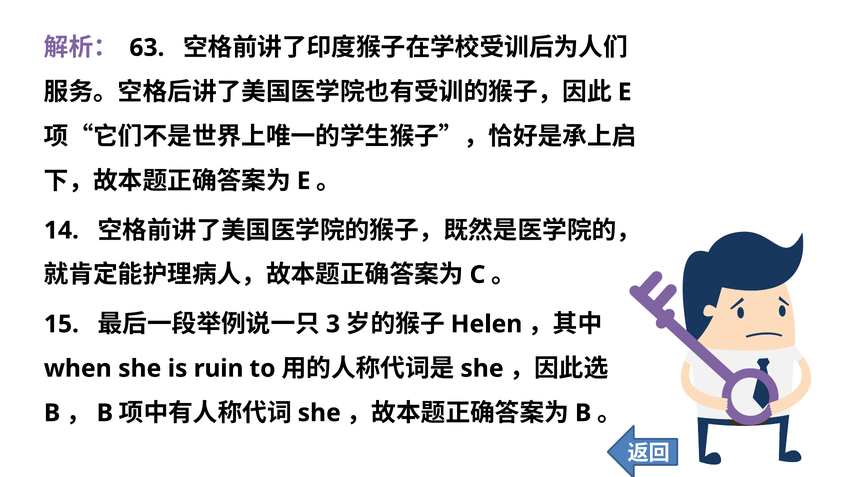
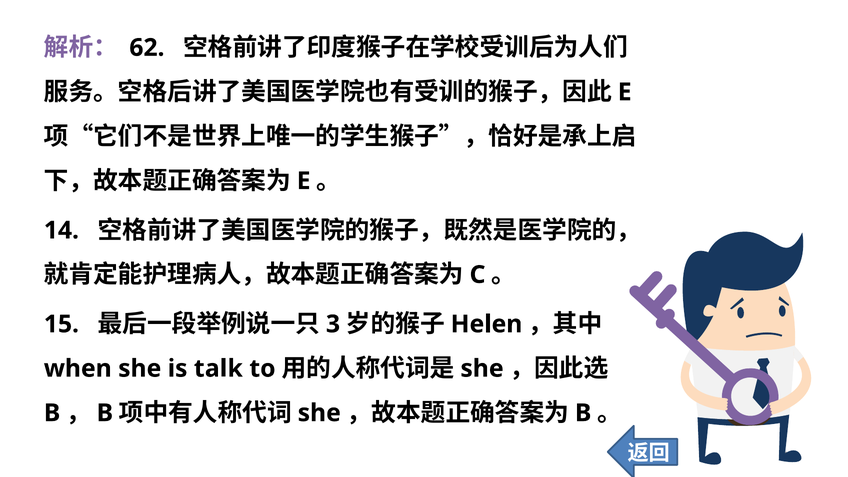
63: 63 -> 62
ruin: ruin -> talk
